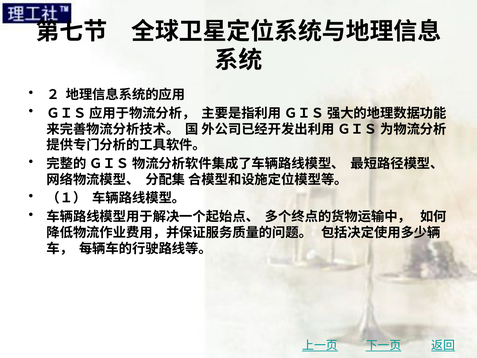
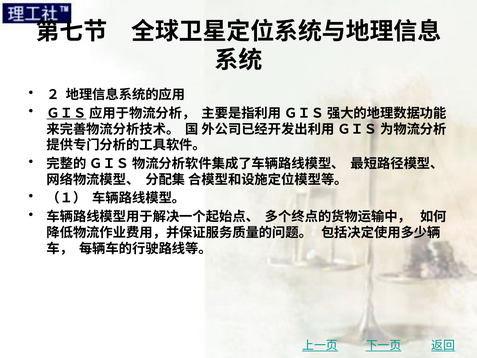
ＧＩＳ at (66, 113) underline: none -> present
